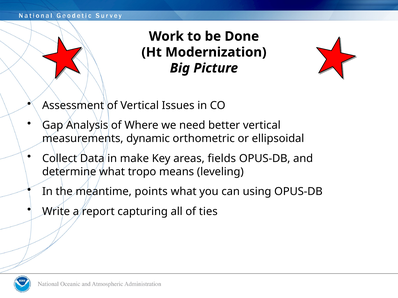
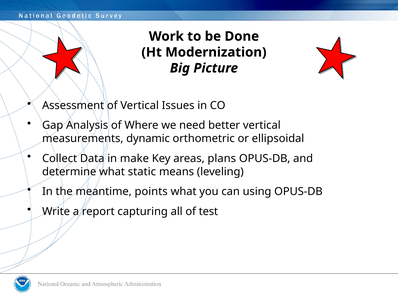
fields: fields -> plans
tropo: tropo -> static
ties: ties -> test
